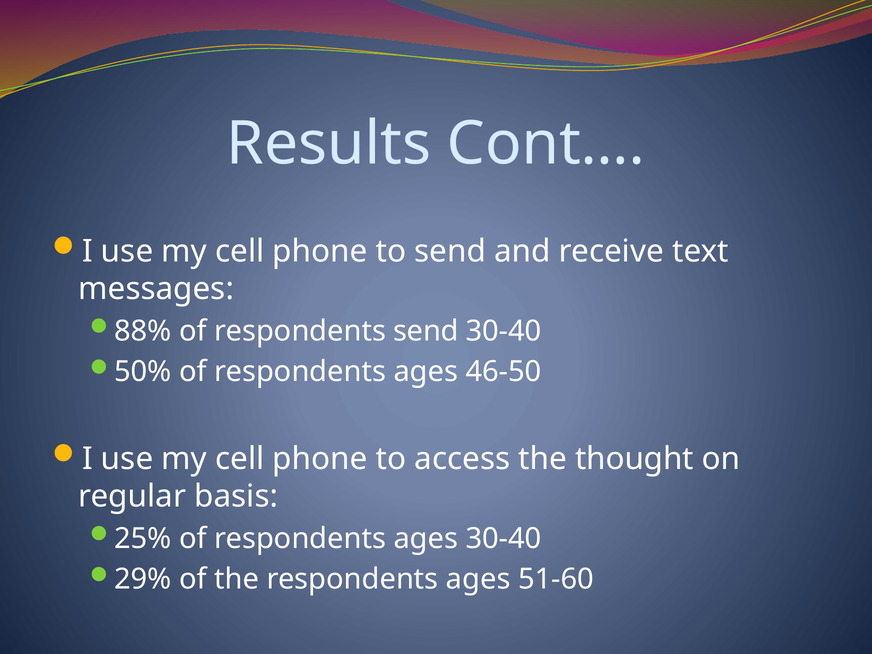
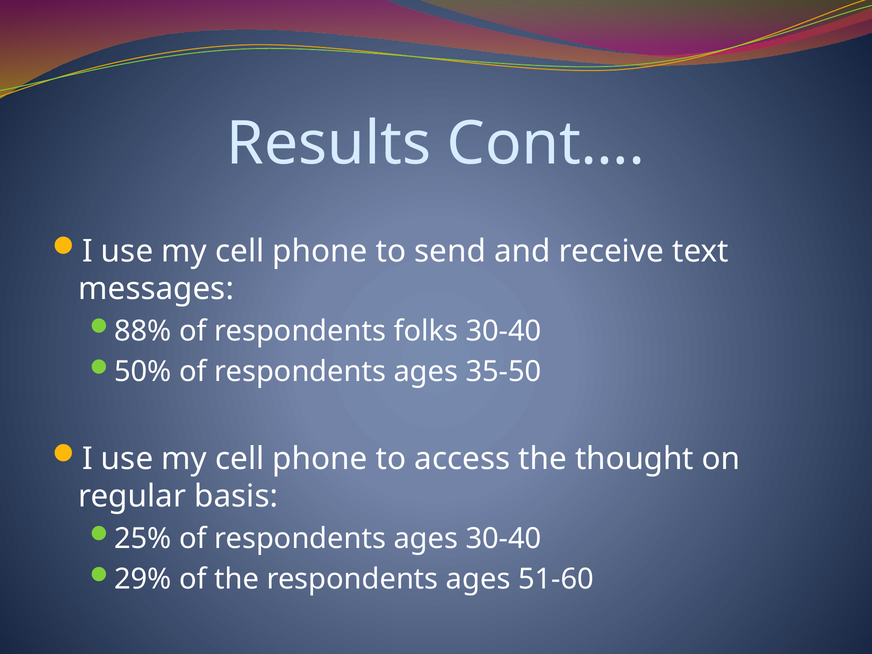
respondents send: send -> folks
46-50: 46-50 -> 35-50
